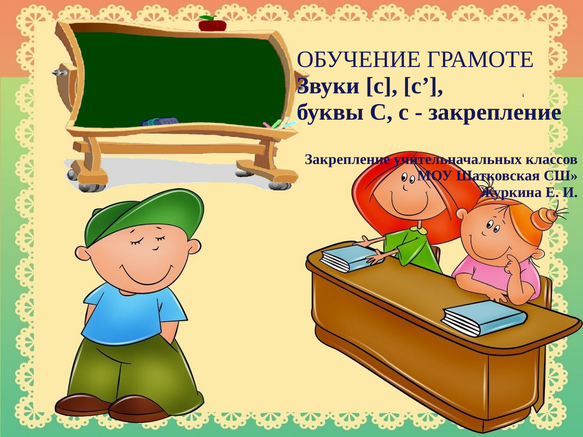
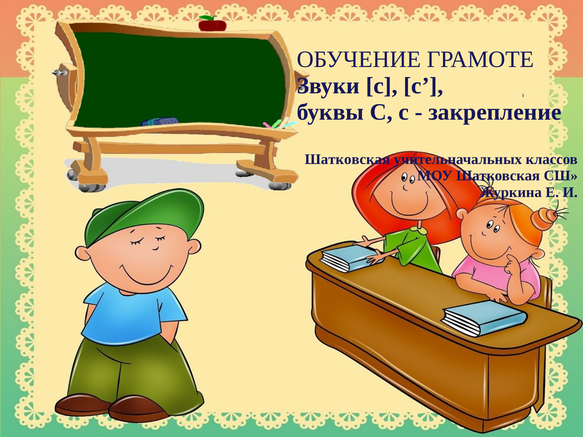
Закрепление at (347, 159): Закрепление -> Шатковская
